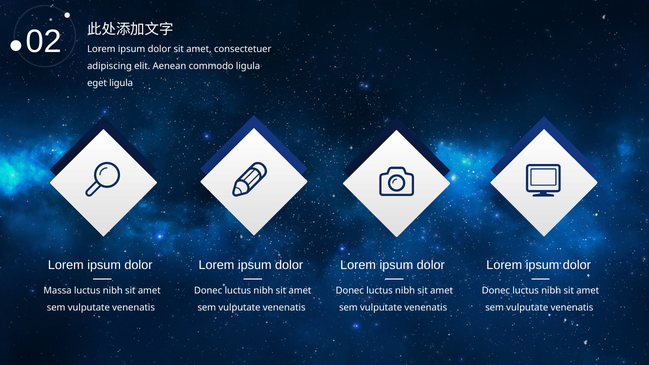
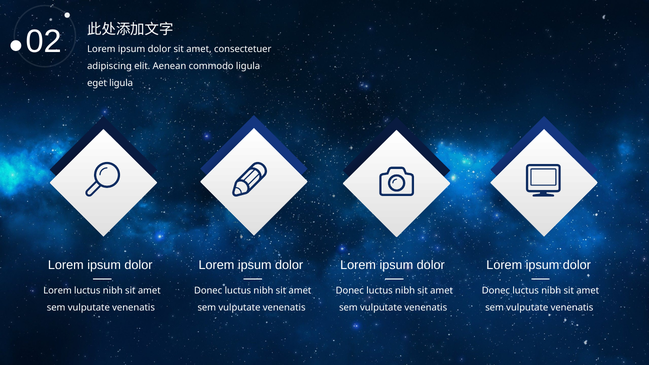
Massa at (58, 291): Massa -> Lorem
